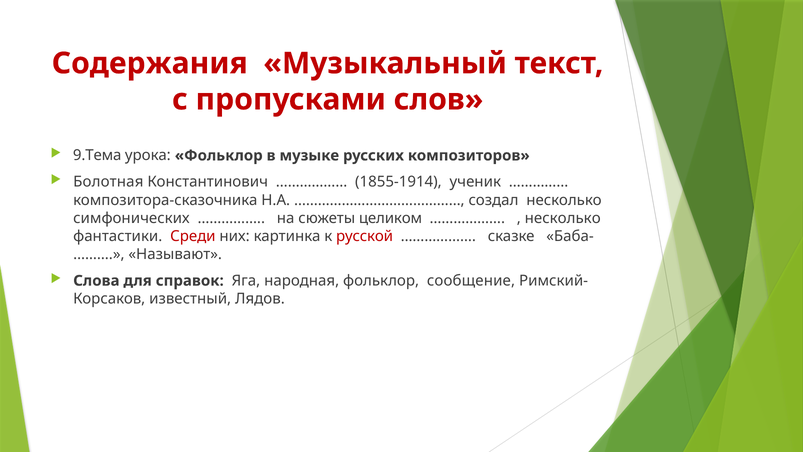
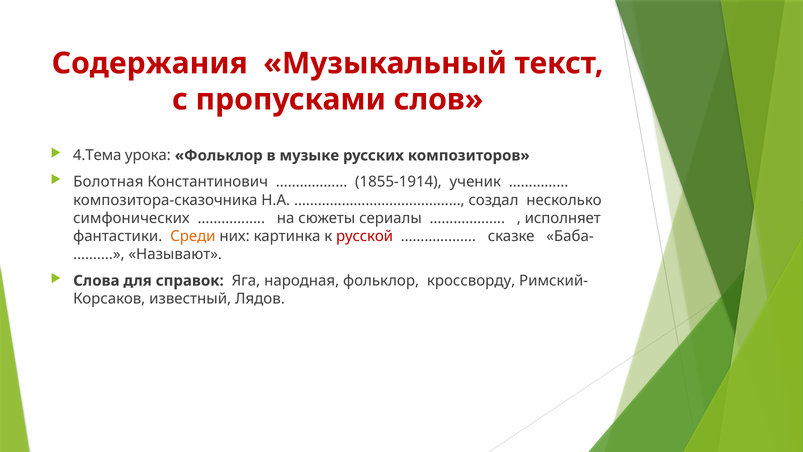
9.Тема: 9.Тема -> 4.Тема
целиком: целиком -> сериалы
несколько at (563, 218): несколько -> исполняет
Среди colour: red -> orange
сообщение: сообщение -> кроссворду
